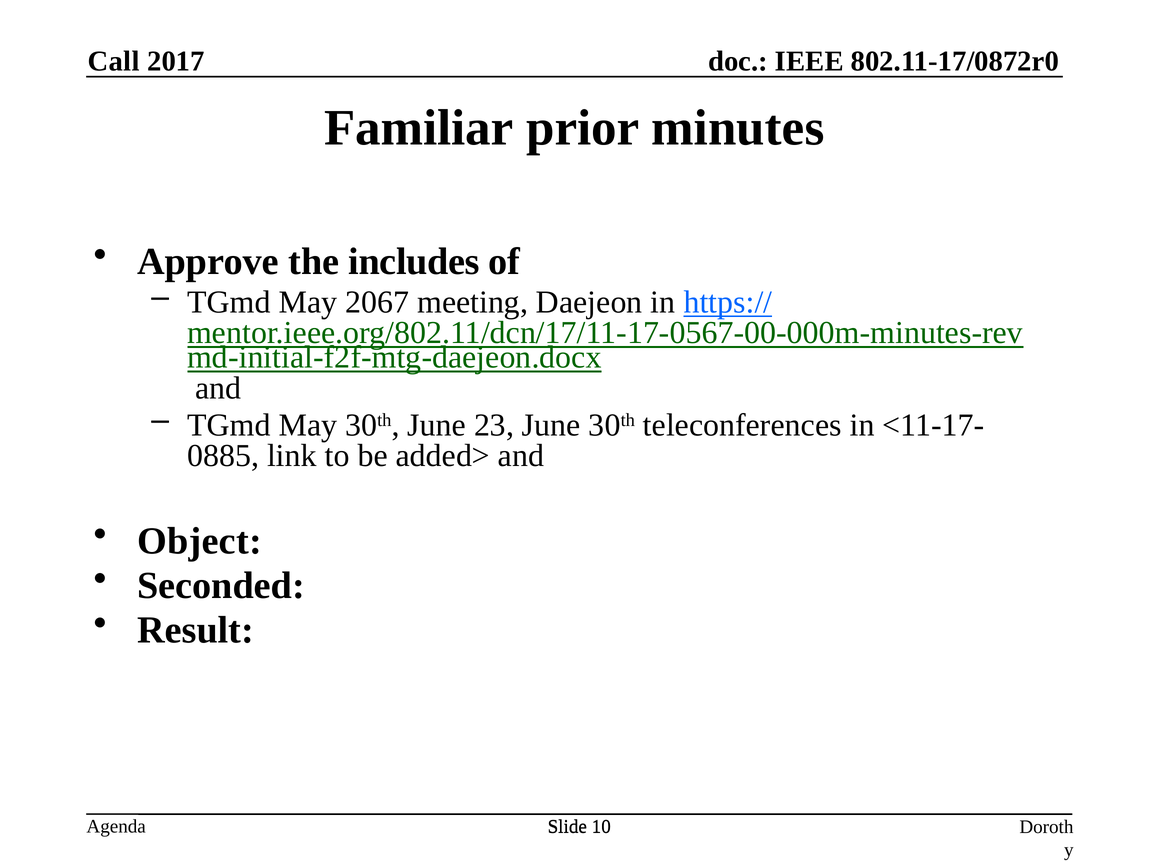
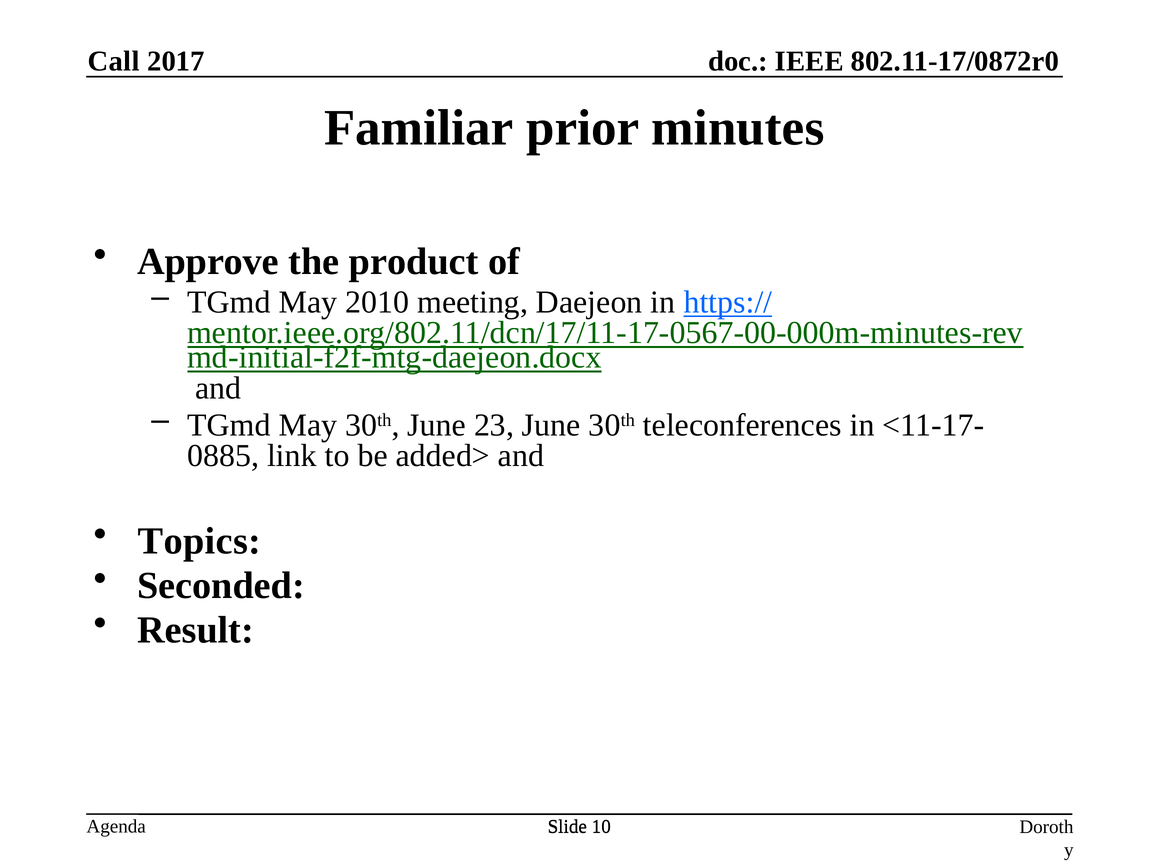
includes: includes -> product
2067: 2067 -> 2010
Object: Object -> Topics
